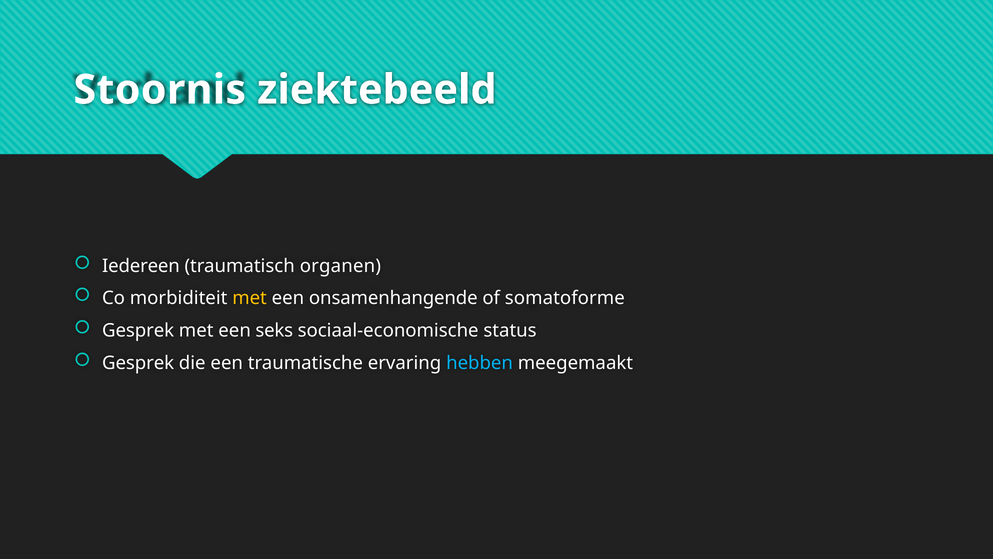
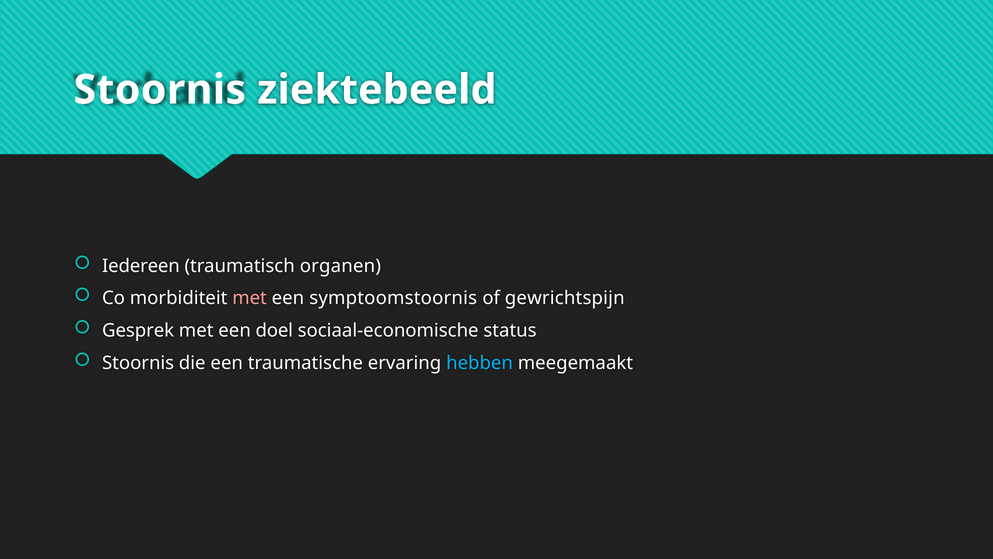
met at (250, 298) colour: yellow -> pink
onsamenhangende: onsamenhangende -> symptoomstoornis
somatoforme: somatoforme -> gewrichtspijn
seks: seks -> doel
Gesprek at (138, 363): Gesprek -> Stoornis
